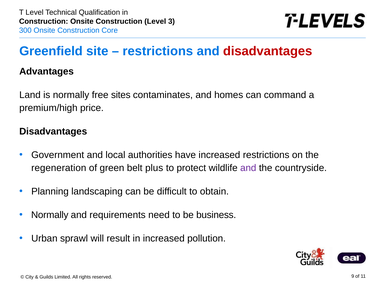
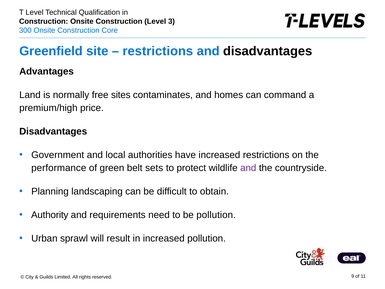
disadvantages at (268, 51) colour: red -> black
regeneration: regeneration -> performance
plus: plus -> sets
Normally at (50, 215): Normally -> Authority
be business: business -> pollution
